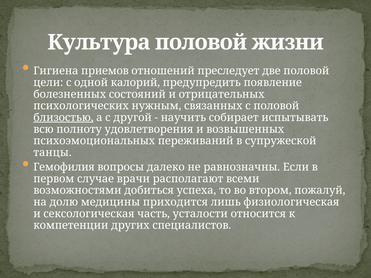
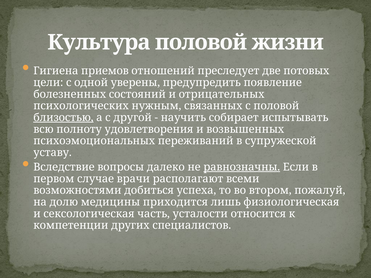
две половой: половой -> потовых
калорий: калорий -> уверены
танцы: танцы -> уставу
Гемофилия: Гемофилия -> Вследствие
равнозначны underline: none -> present
